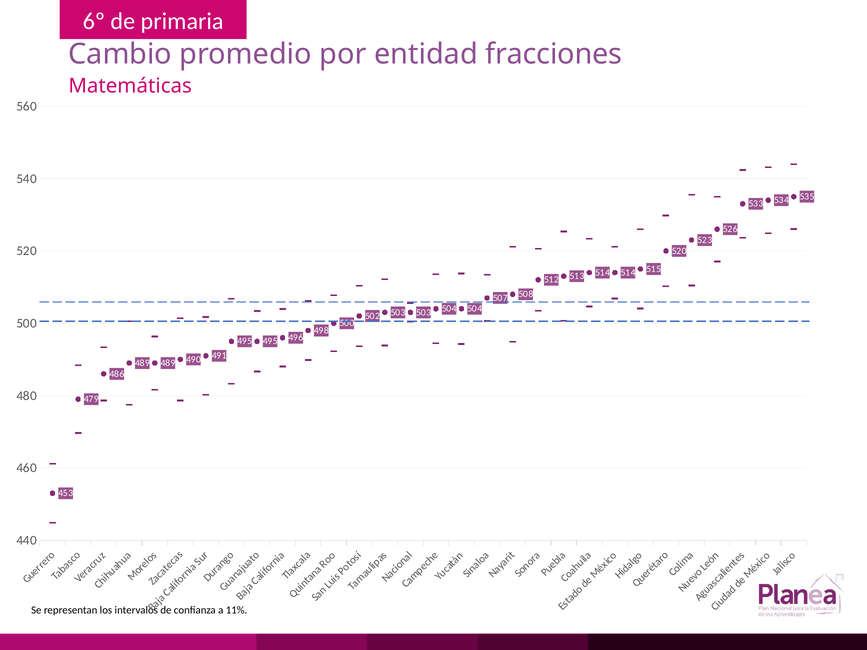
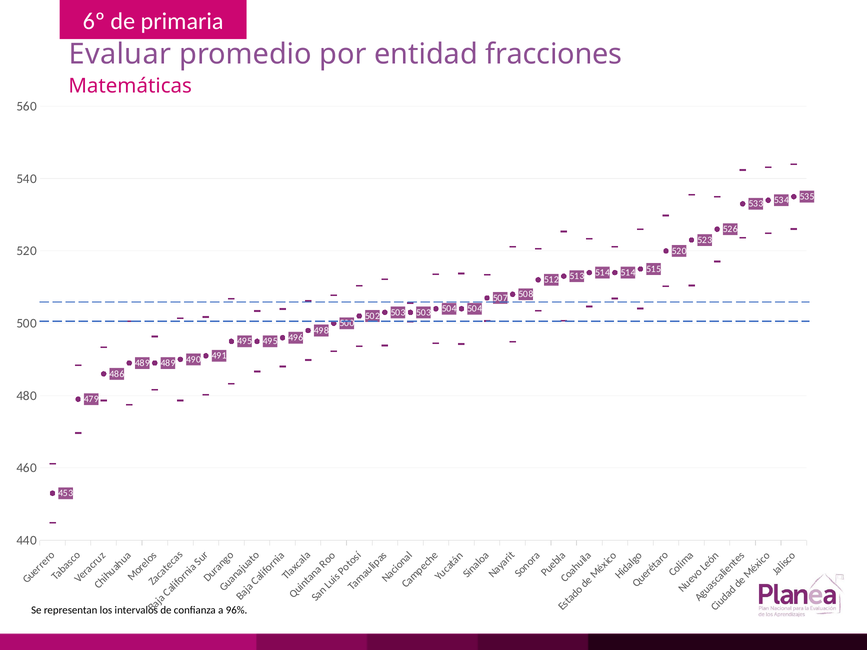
Cambio: Cambio -> Evaluar
11%: 11% -> 96%
